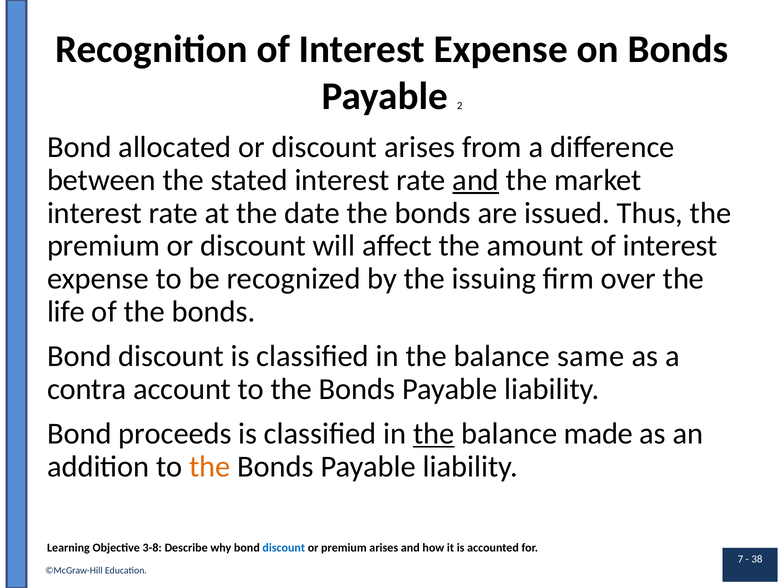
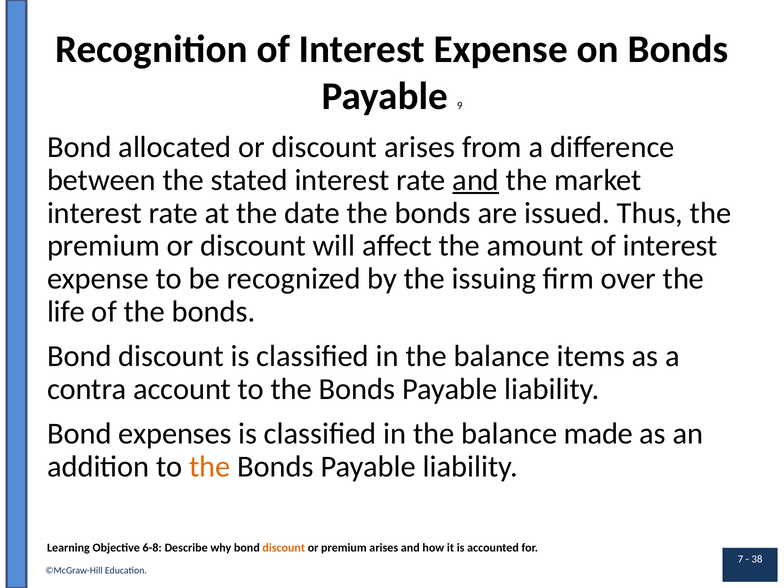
2: 2 -> 9
same: same -> items
proceeds: proceeds -> expenses
the at (434, 434) underline: present -> none
3-8: 3-8 -> 6-8
discount at (284, 548) colour: blue -> orange
